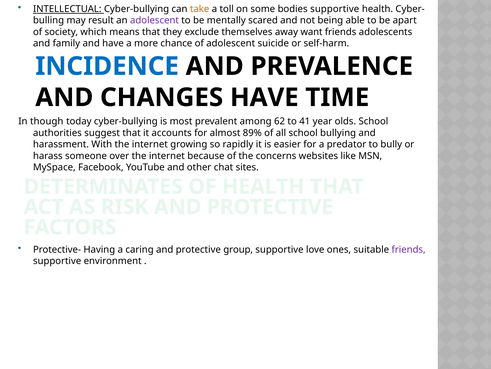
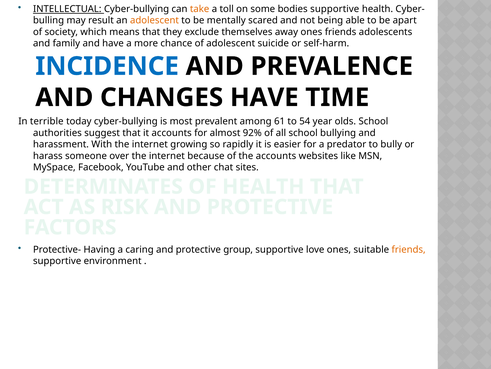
adolescent at (154, 20) colour: purple -> orange
away want: want -> ones
though: though -> terrible
62: 62 -> 61
41: 41 -> 54
89%: 89% -> 92%
the concerns: concerns -> accounts
friends at (409, 249) colour: purple -> orange
